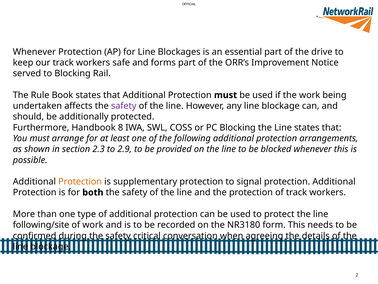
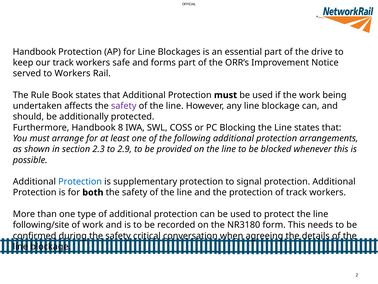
Whenever at (34, 52): Whenever -> Handbook
to Blocking: Blocking -> Workers
Protection at (80, 181) colour: orange -> blue
